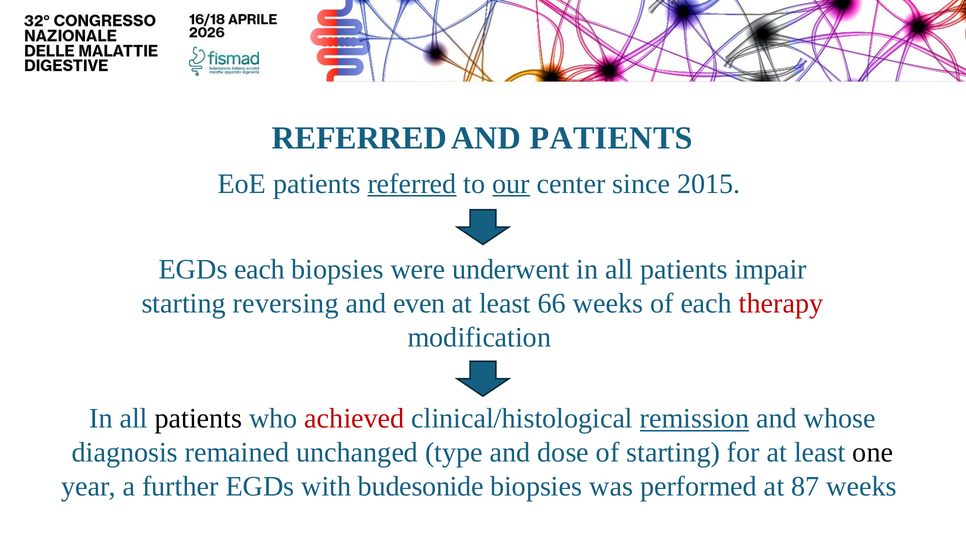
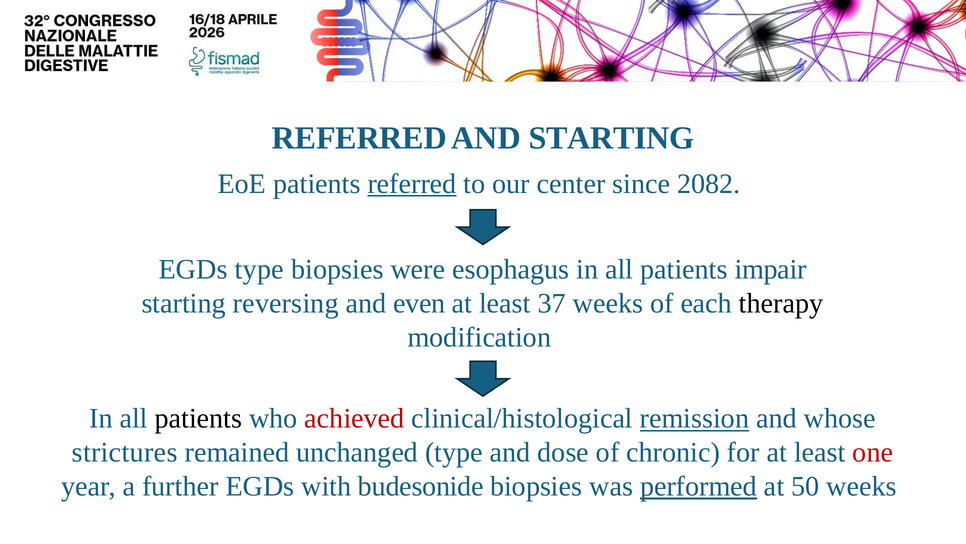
AND PATIENTS: PATIENTS -> STARTING
our underline: present -> none
2015: 2015 -> 2082
EGDs each: each -> type
underwent: underwent -> esophagus
66: 66 -> 37
therapy colour: red -> black
diagnosis: diagnosis -> strictures
of starting: starting -> chronic
one colour: black -> red
performed underline: none -> present
87: 87 -> 50
